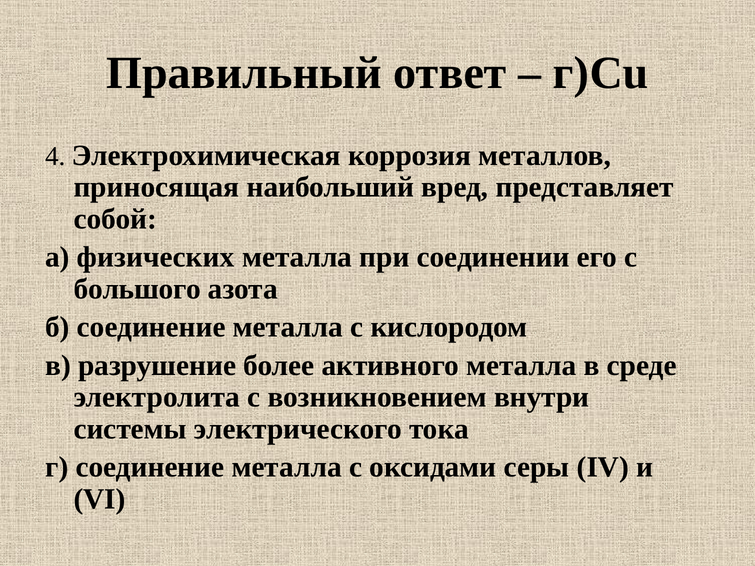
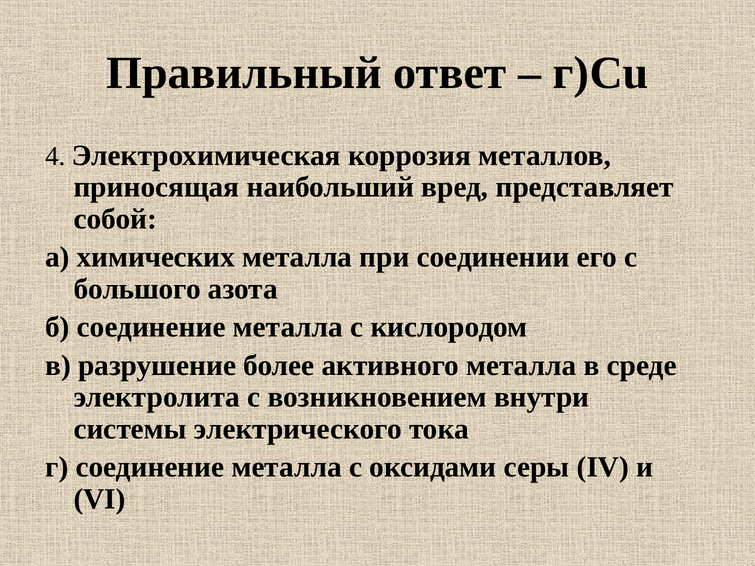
физических: физических -> химических
